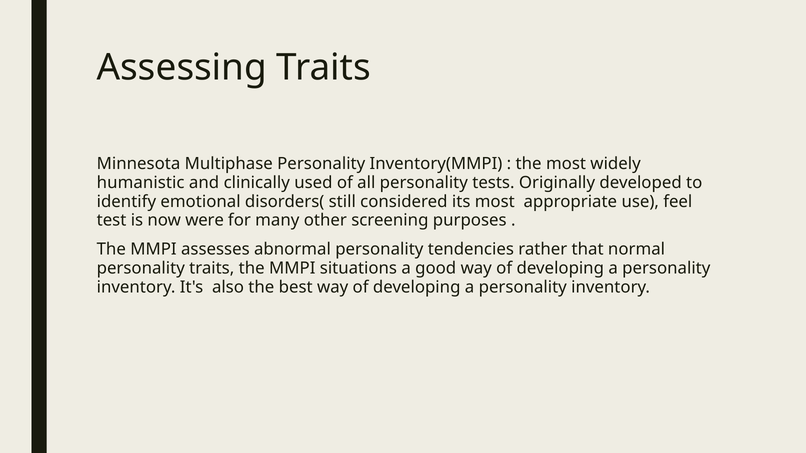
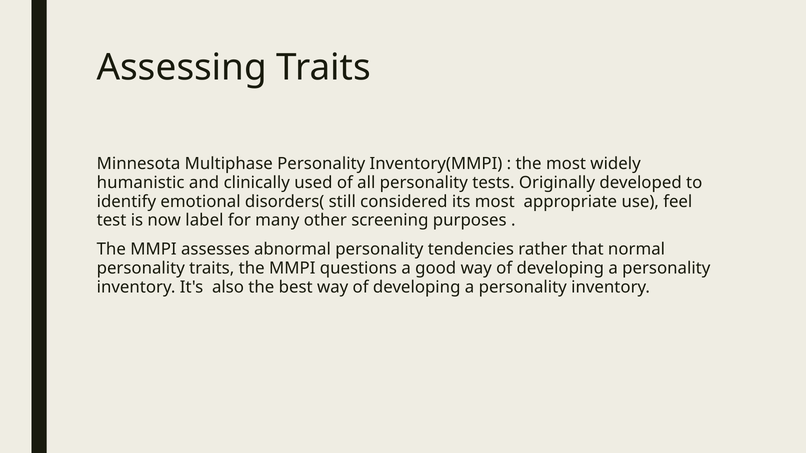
were: were -> label
situations: situations -> questions
